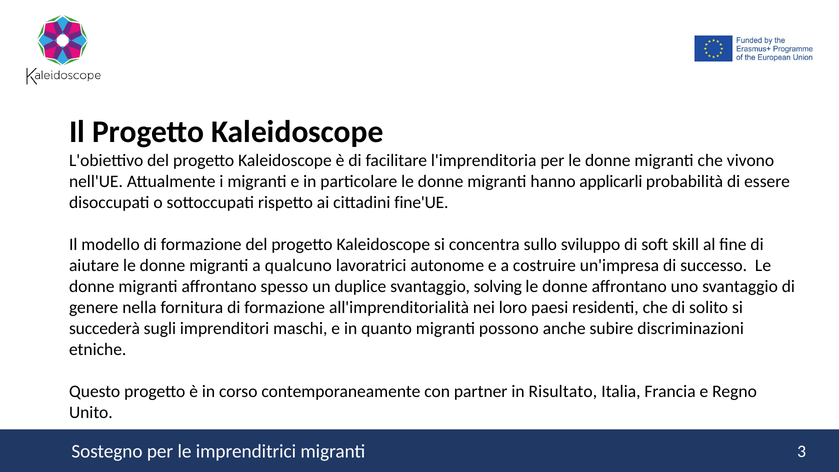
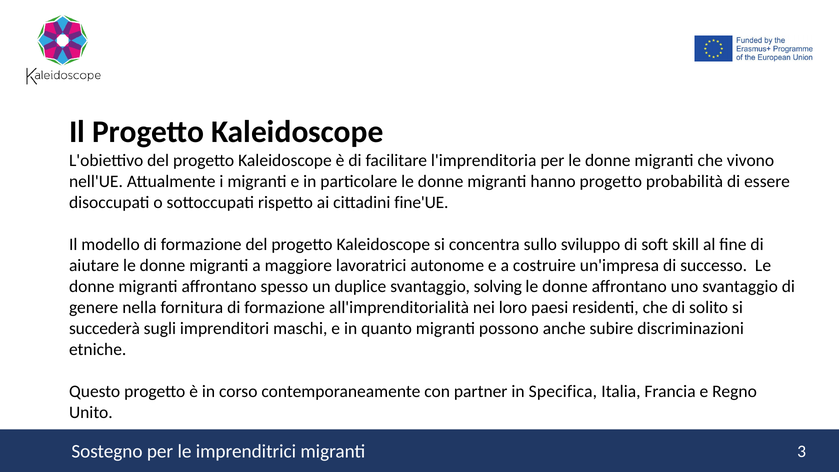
hanno applicarli: applicarli -> progetto
qualcuno: qualcuno -> maggiore
Risultato: Risultato -> Specifica
